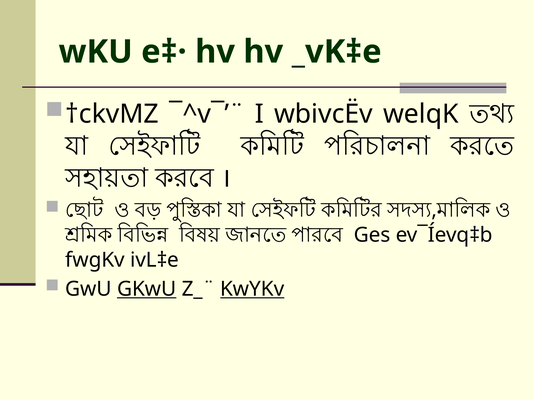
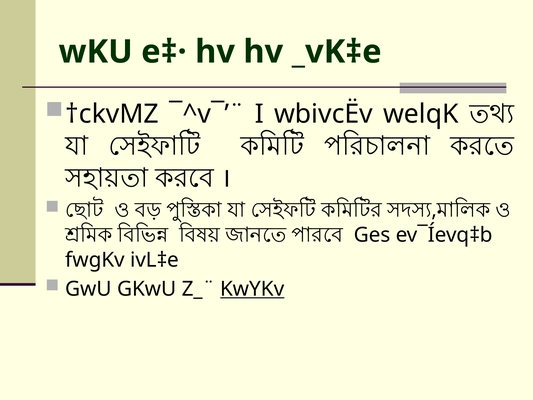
GKwU underline: present -> none
